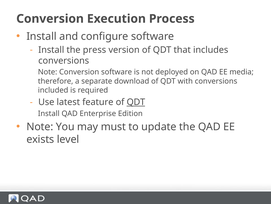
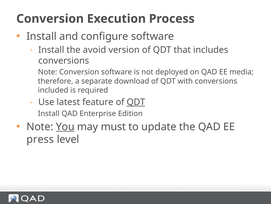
press: press -> avoid
You underline: none -> present
exists: exists -> press
